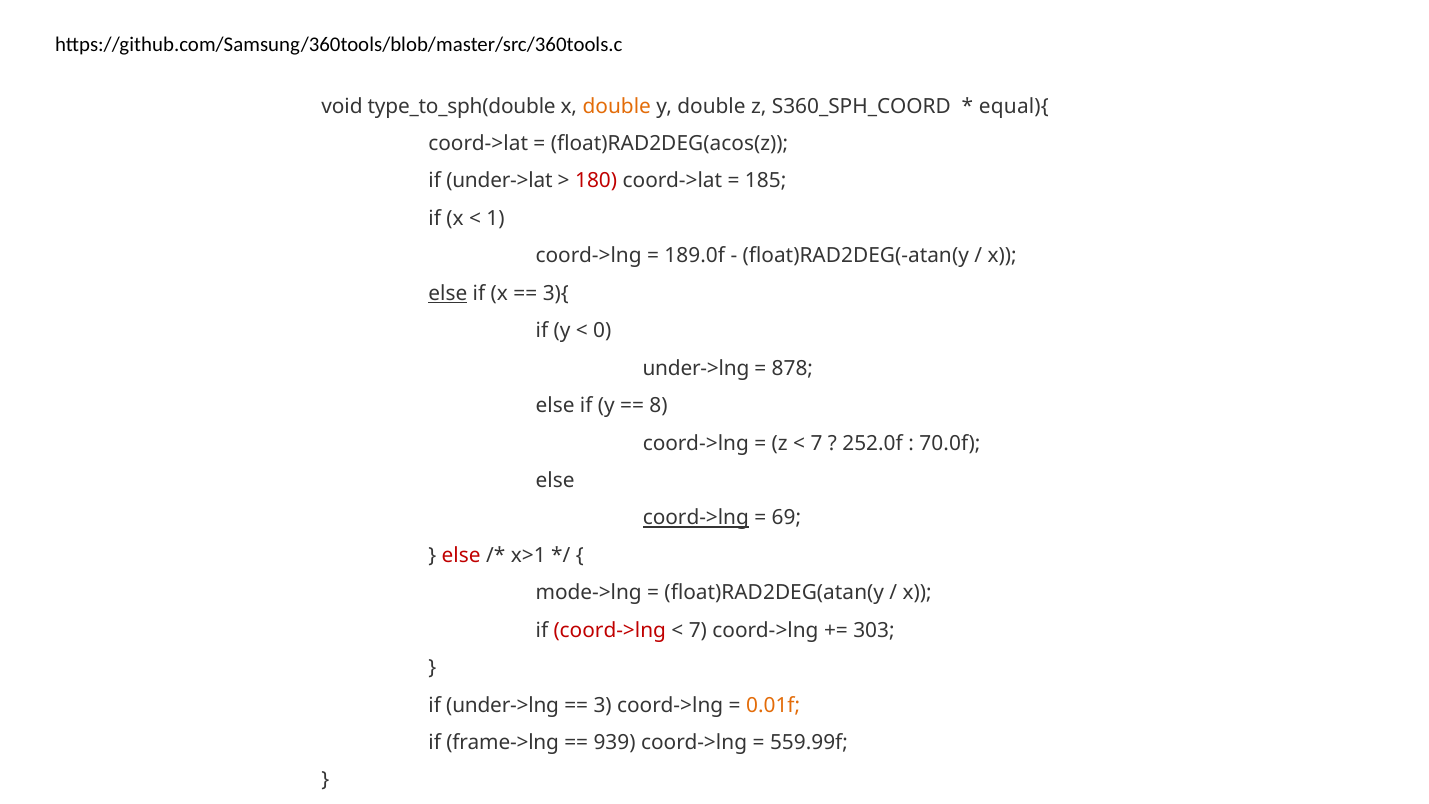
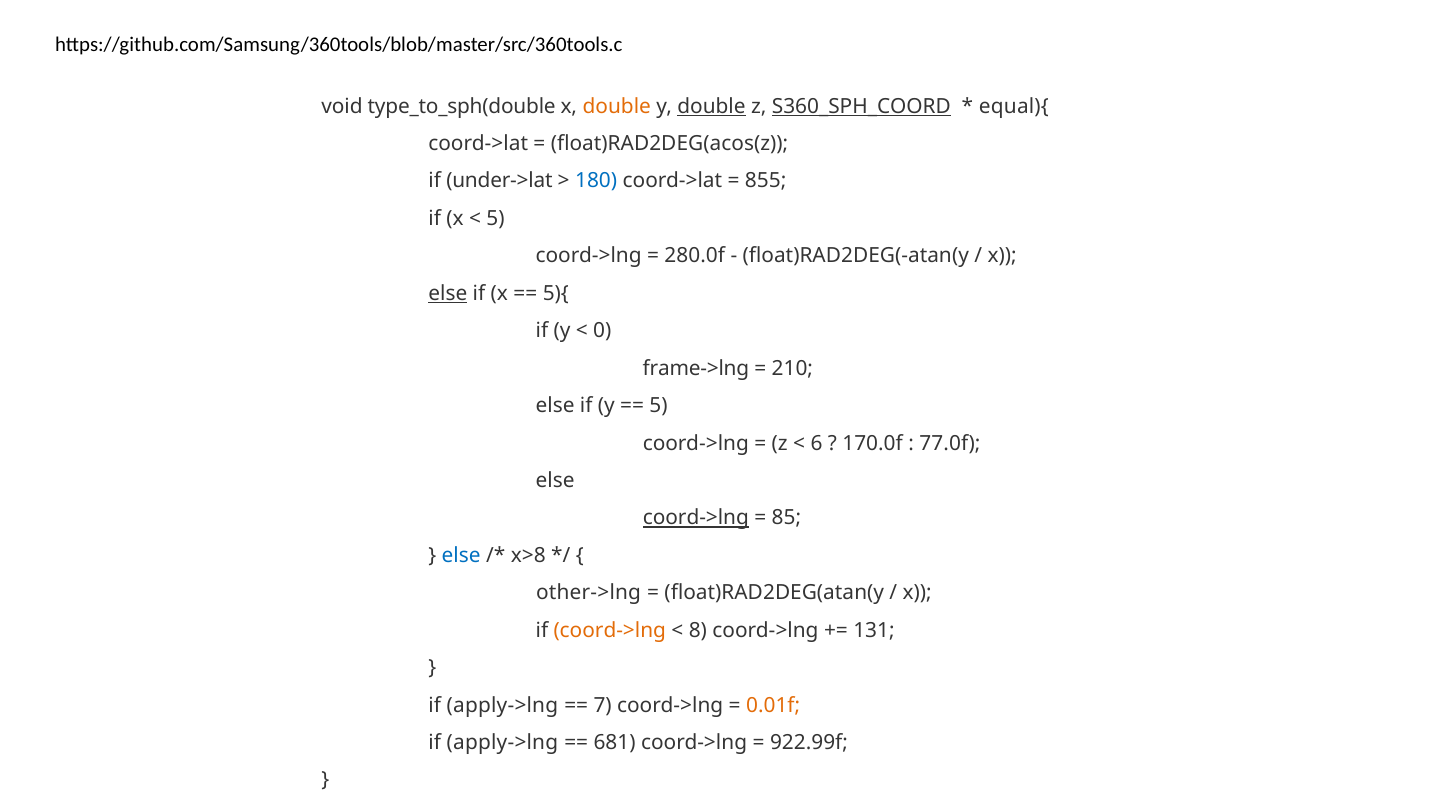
double at (711, 106) underline: none -> present
S360_SPH_COORD underline: none -> present
180 colour: red -> blue
185: 185 -> 855
1 at (496, 218): 1 -> 5
189.0f: 189.0f -> 280.0f
3){: 3){ -> 5){
under->lng at (696, 368): under->lng -> frame->lng
878: 878 -> 210
8 at (659, 406): 8 -> 5
7 at (817, 443): 7 -> 6
252.0f: 252.0f -> 170.0f
70.0f: 70.0f -> 77.0f
69: 69 -> 85
else at (461, 555) colour: red -> blue
x>1: x>1 -> x>8
mode->lng: mode->lng -> other->lng
coord->lng at (610, 630) colour: red -> orange
7 at (698, 630): 7 -> 8
303: 303 -> 131
under->lng at (503, 705): under->lng -> apply->lng
3: 3 -> 7
frame->lng at (503, 742): frame->lng -> apply->lng
939: 939 -> 681
559.99f: 559.99f -> 922.99f
